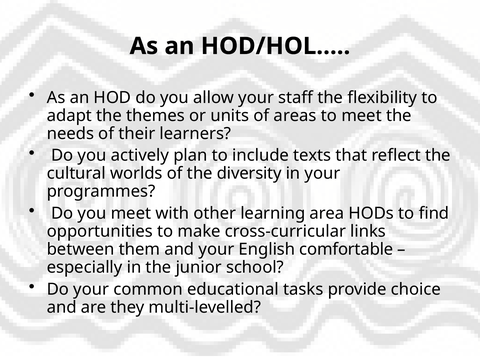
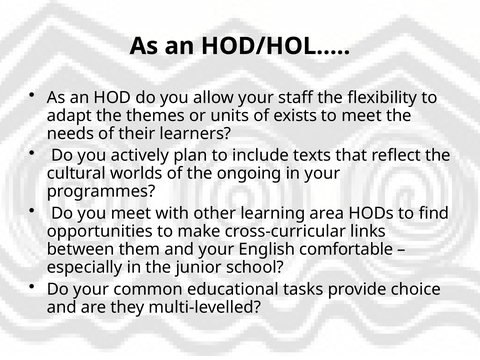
areas: areas -> exists
diversity: diversity -> ongoing
